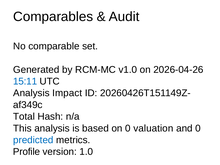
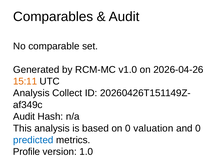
15:11 colour: blue -> orange
Impact: Impact -> Collect
Total at (24, 117): Total -> Audit
